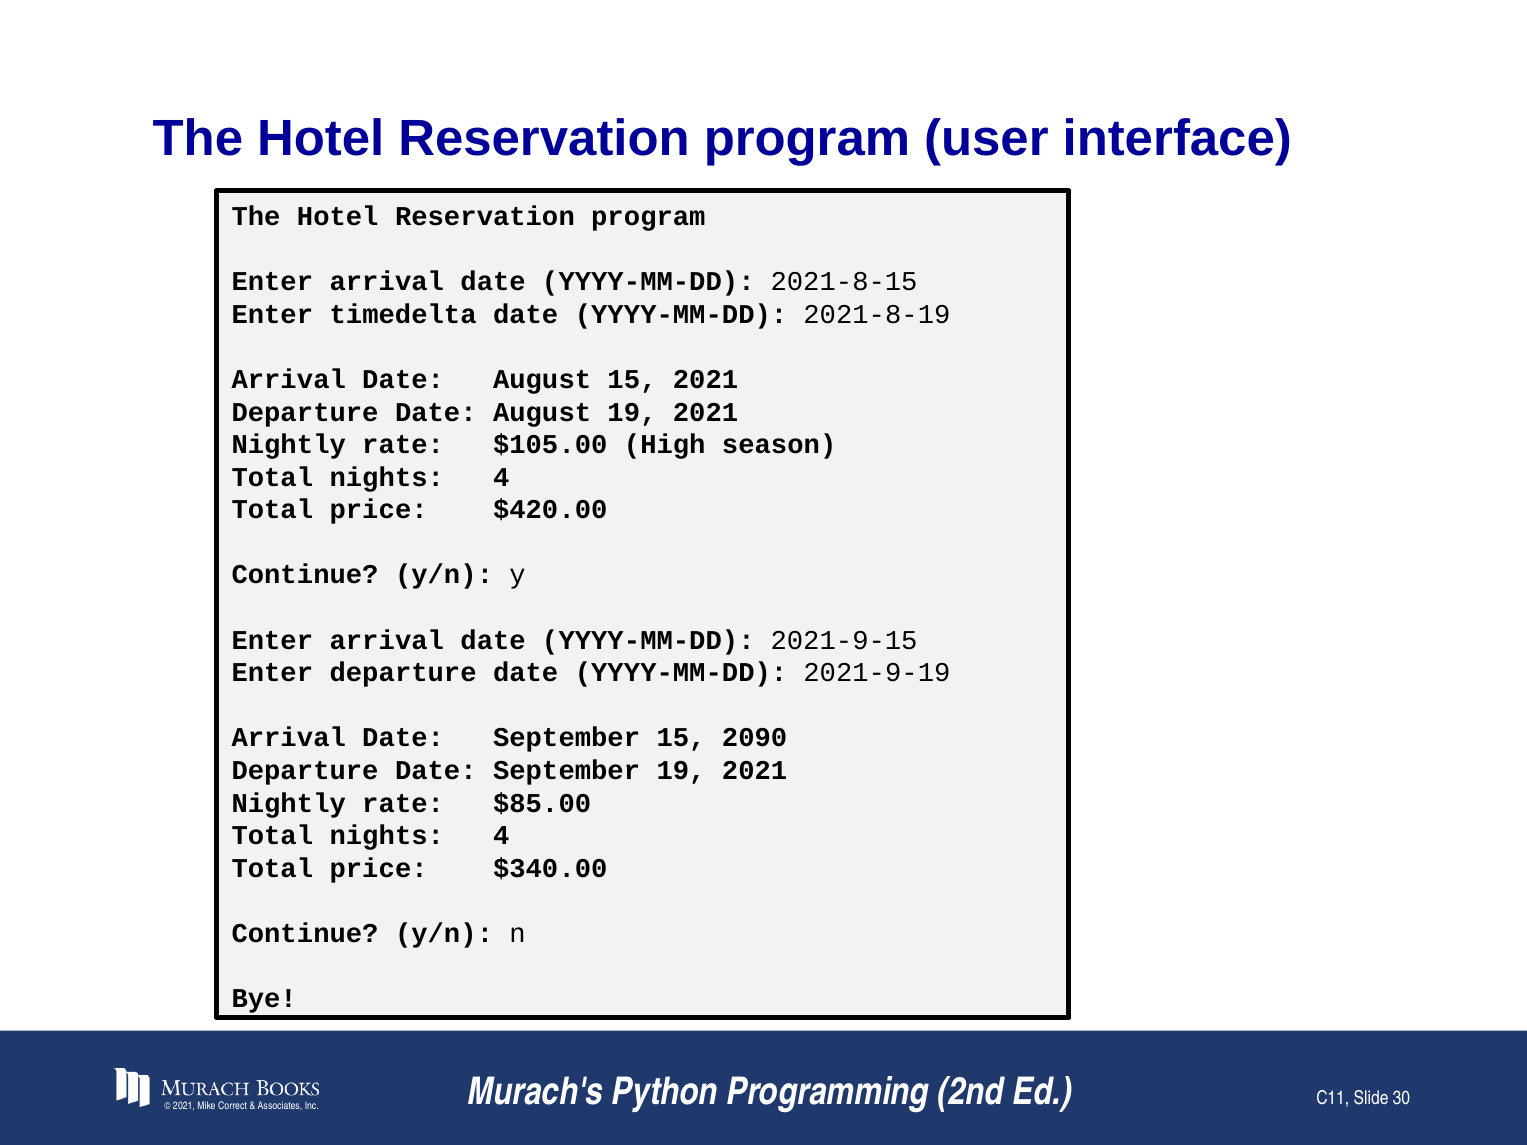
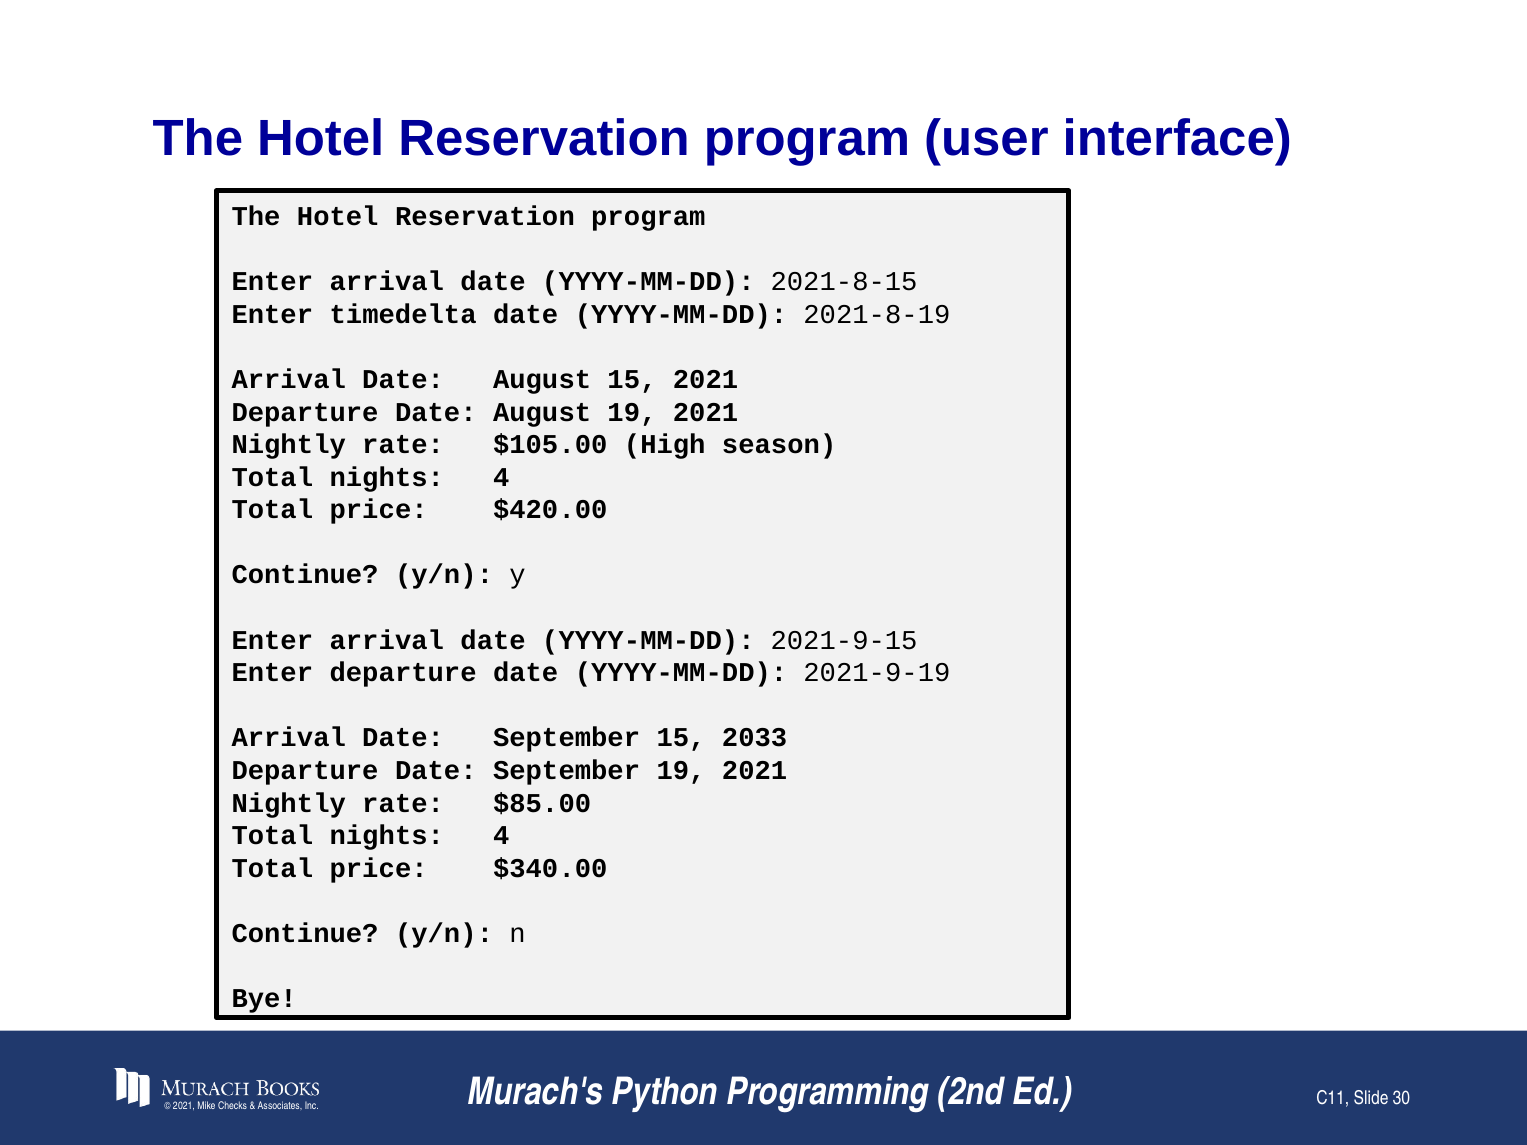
2090: 2090 -> 2033
Correct: Correct -> Checks
